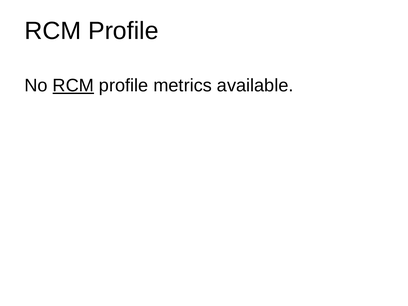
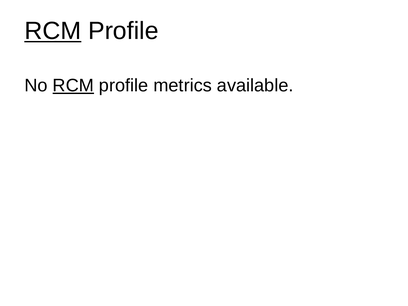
RCM at (53, 31) underline: none -> present
